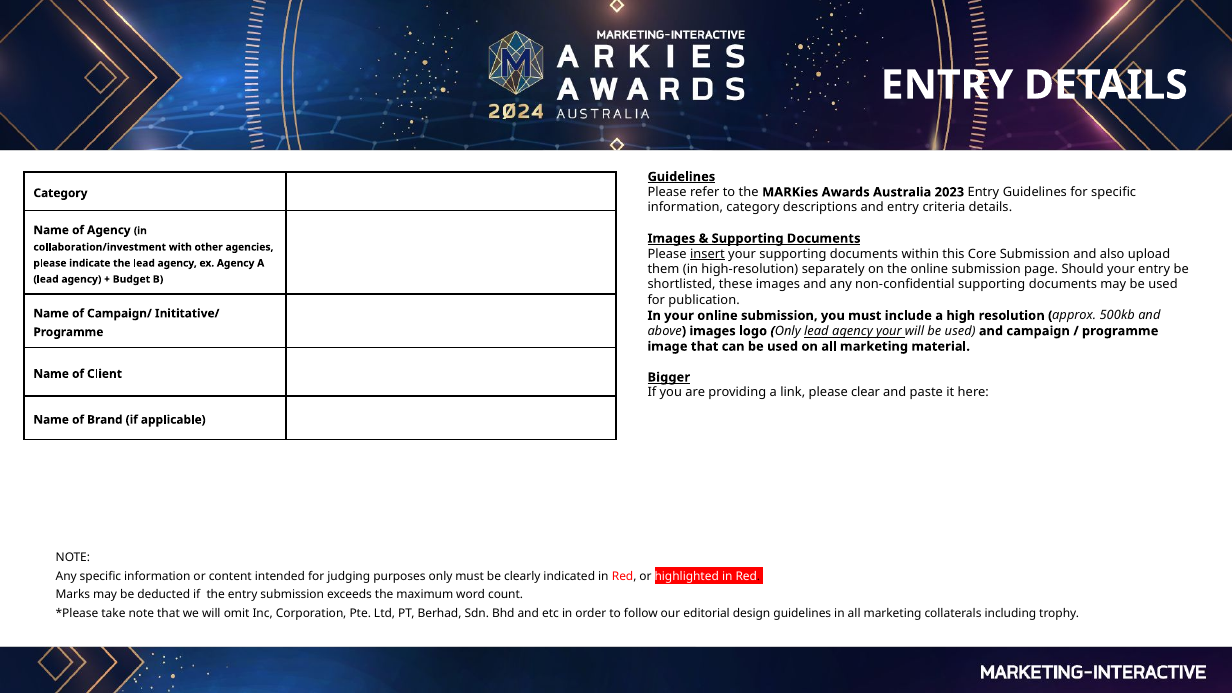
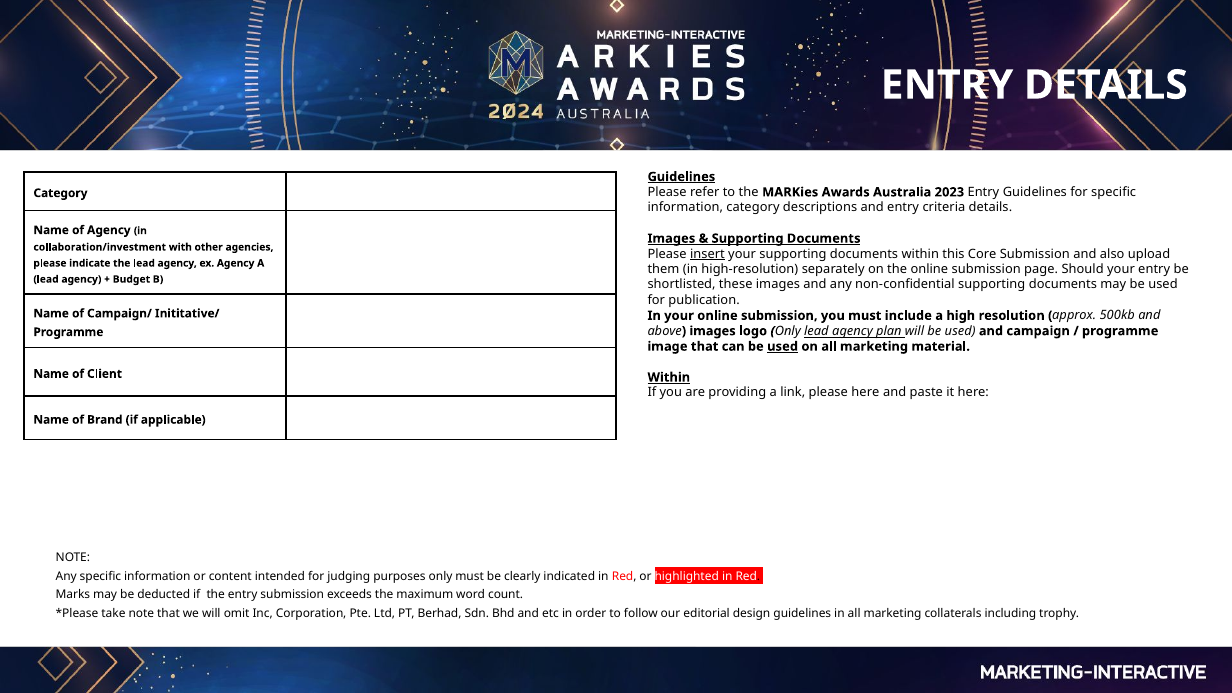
agency your: your -> plan
used at (783, 346) underline: none -> present
Bigger at (669, 377): Bigger -> Within
please clear: clear -> here
